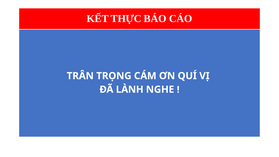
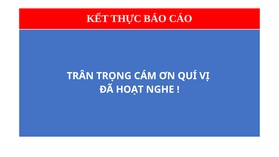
LÀNH: LÀNH -> HOẠT
